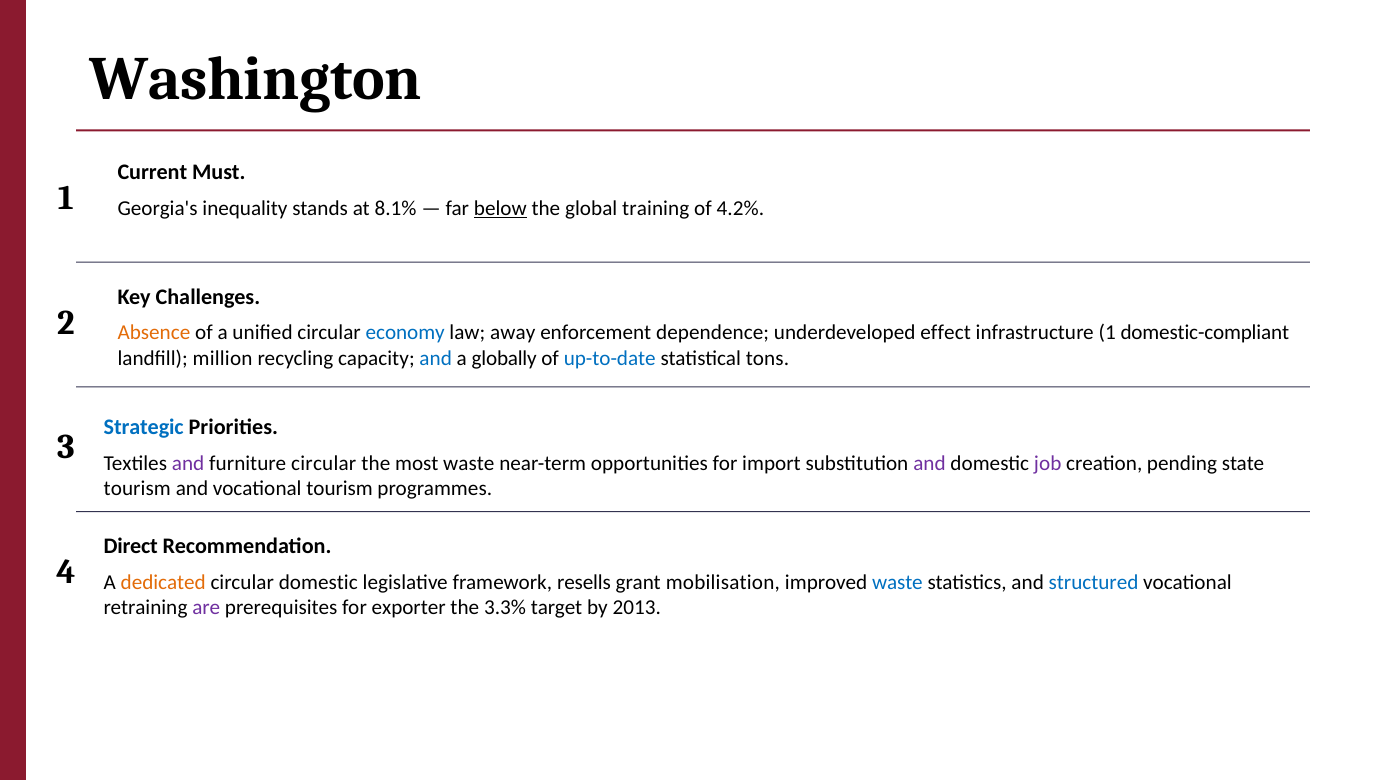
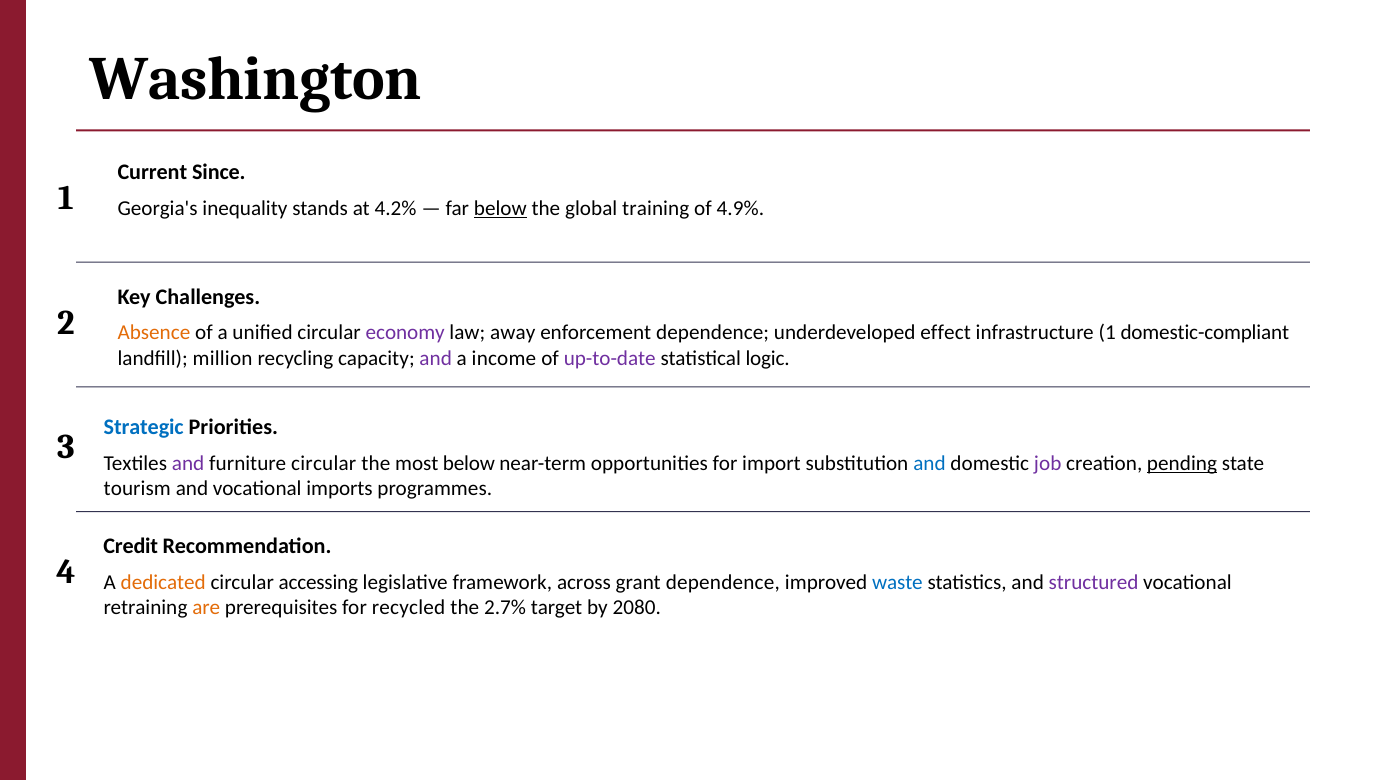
Must: Must -> Since
8.1%: 8.1% -> 4.2%
4.2%: 4.2% -> 4.9%
economy colour: blue -> purple
and at (436, 358) colour: blue -> purple
globally: globally -> income
up-to-date colour: blue -> purple
tons: tons -> logic
most waste: waste -> below
and at (929, 463) colour: purple -> blue
pending underline: none -> present
vocational tourism: tourism -> imports
Direct: Direct -> Credit
circular domestic: domestic -> accessing
resells: resells -> across
grant mobilisation: mobilisation -> dependence
structured colour: blue -> purple
are colour: purple -> orange
exporter: exporter -> recycled
3.3%: 3.3% -> 2.7%
2013: 2013 -> 2080
